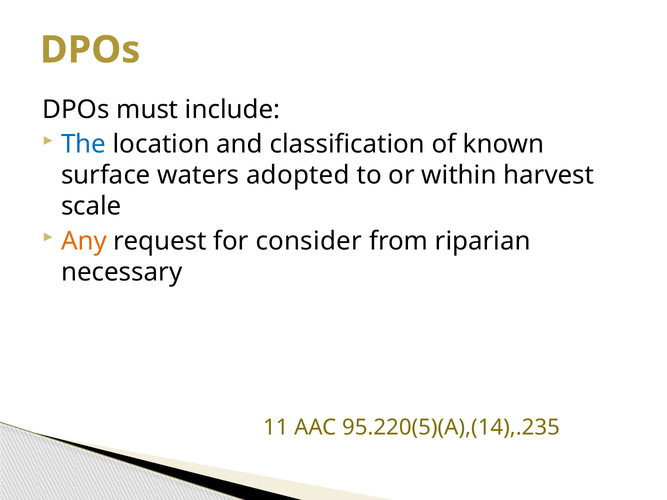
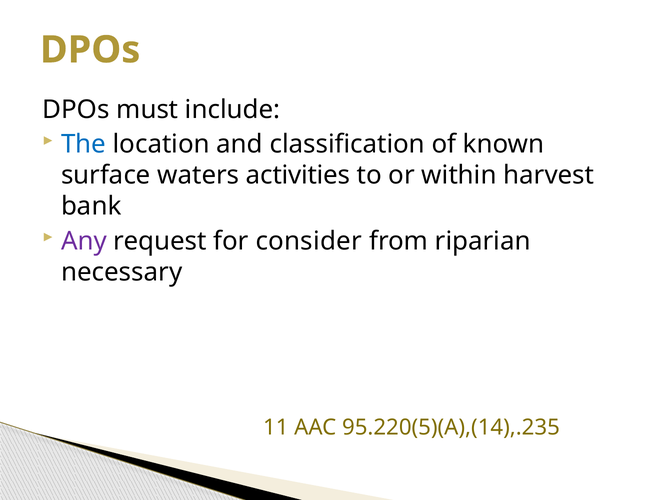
adopted: adopted -> activities
scale: scale -> bank
Any colour: orange -> purple
